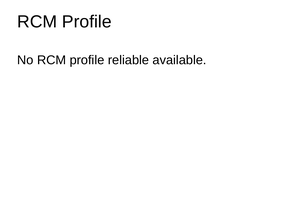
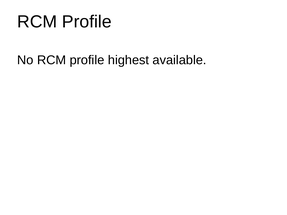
reliable: reliable -> highest
